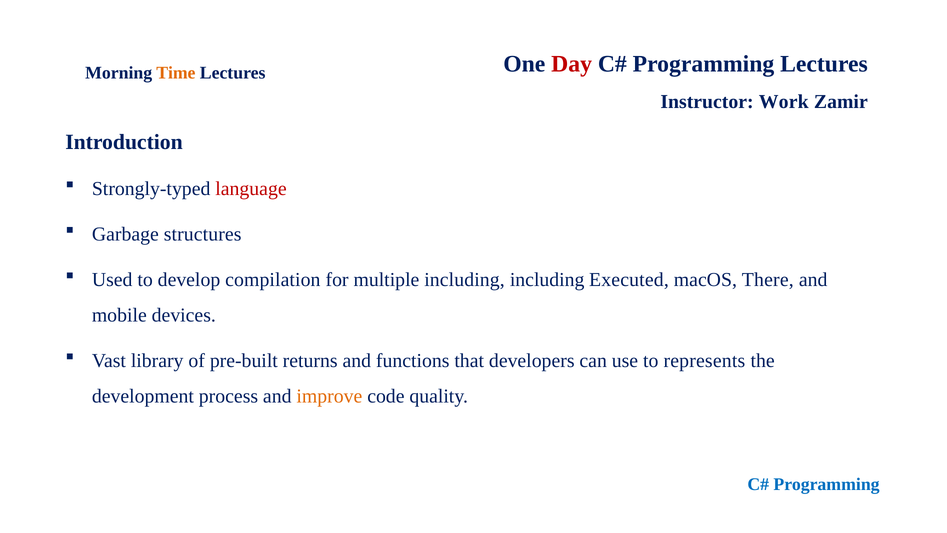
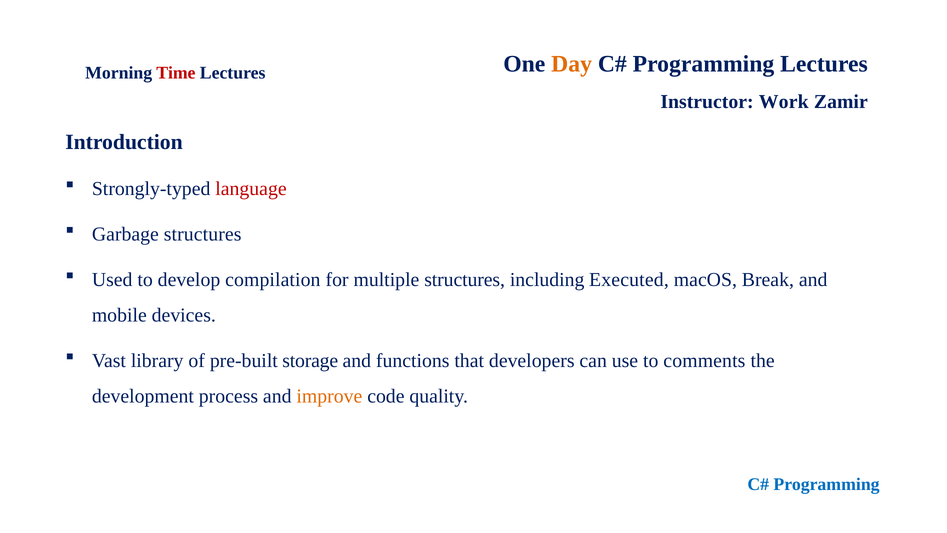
Day colour: red -> orange
Time colour: orange -> red
multiple including: including -> structures
There: There -> Break
returns: returns -> storage
represents: represents -> comments
